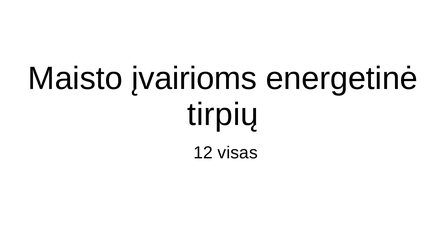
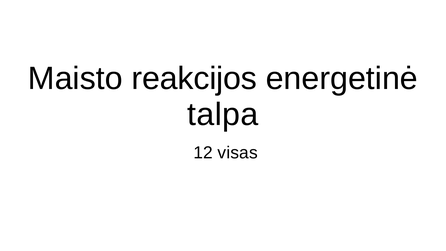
įvairioms: įvairioms -> reakcijos
tirpių: tirpių -> talpa
